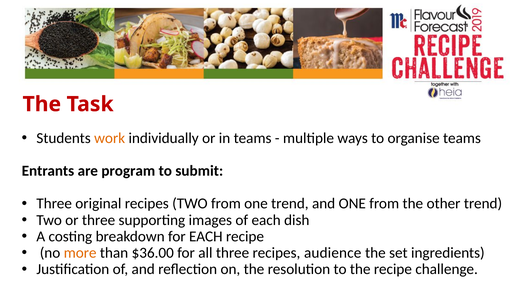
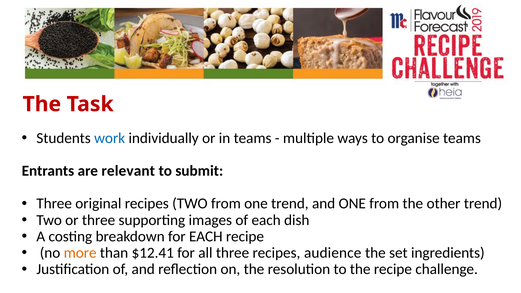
work colour: orange -> blue
program: program -> relevant
$36.00: $36.00 -> $12.41
